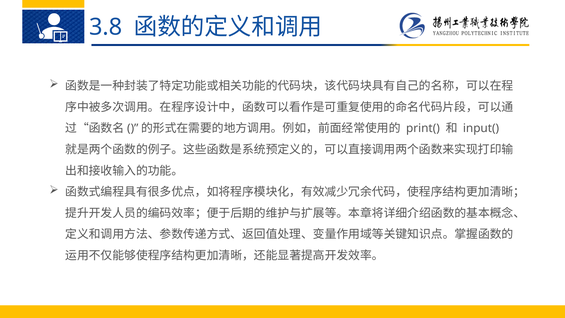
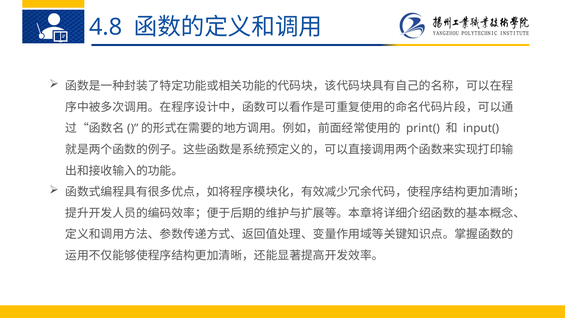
3.8: 3.8 -> 4.8
